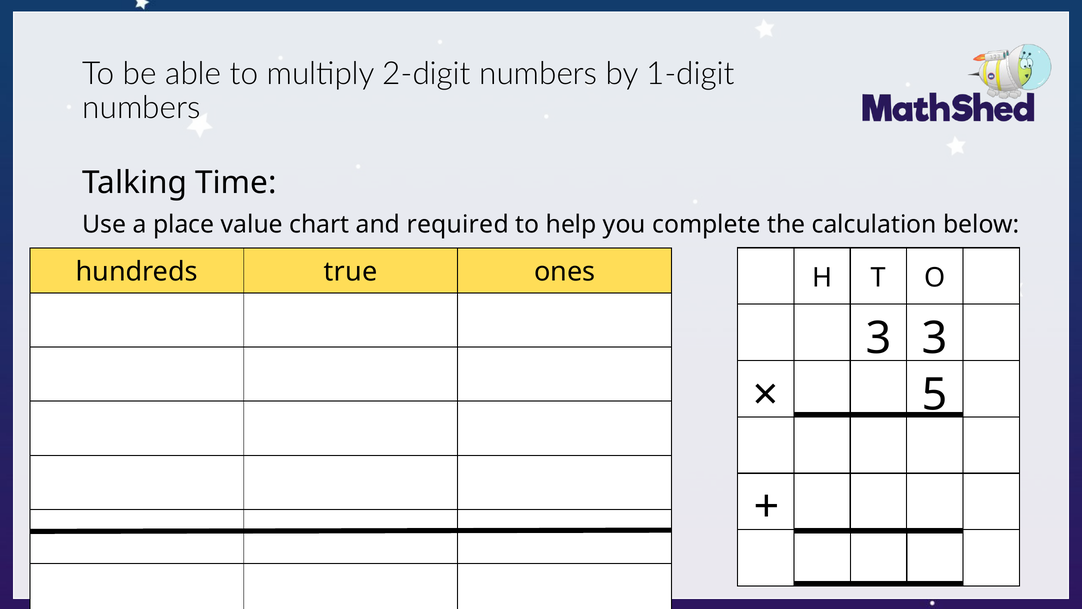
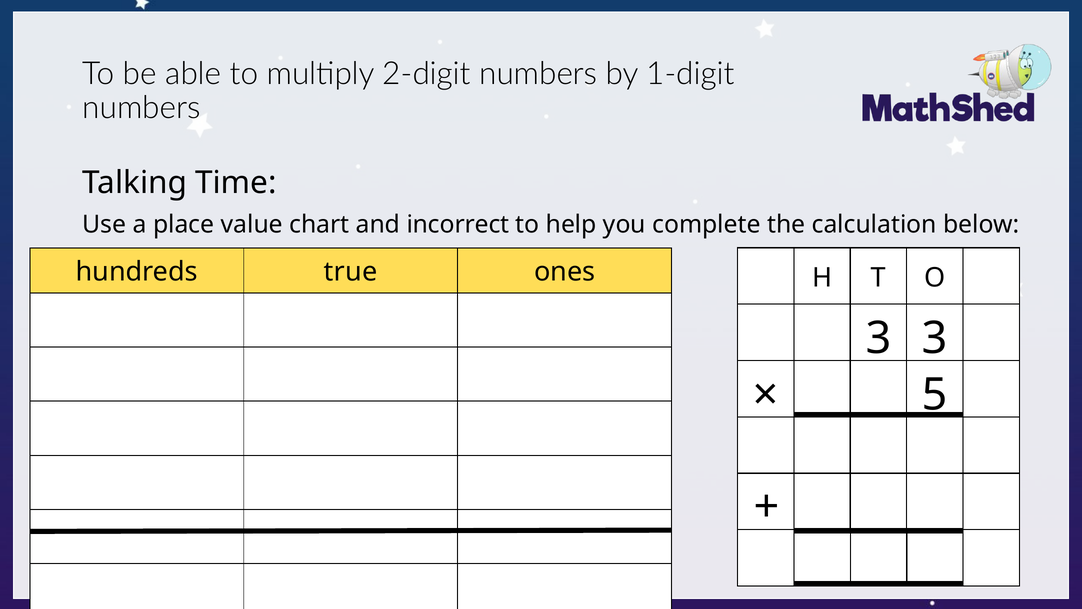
required: required -> incorrect
